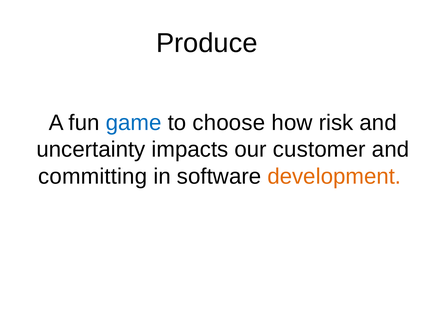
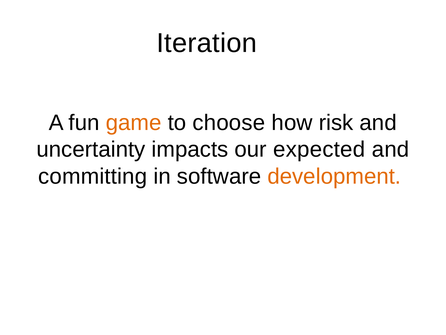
Produce: Produce -> Iteration
game colour: blue -> orange
customer: customer -> expected
